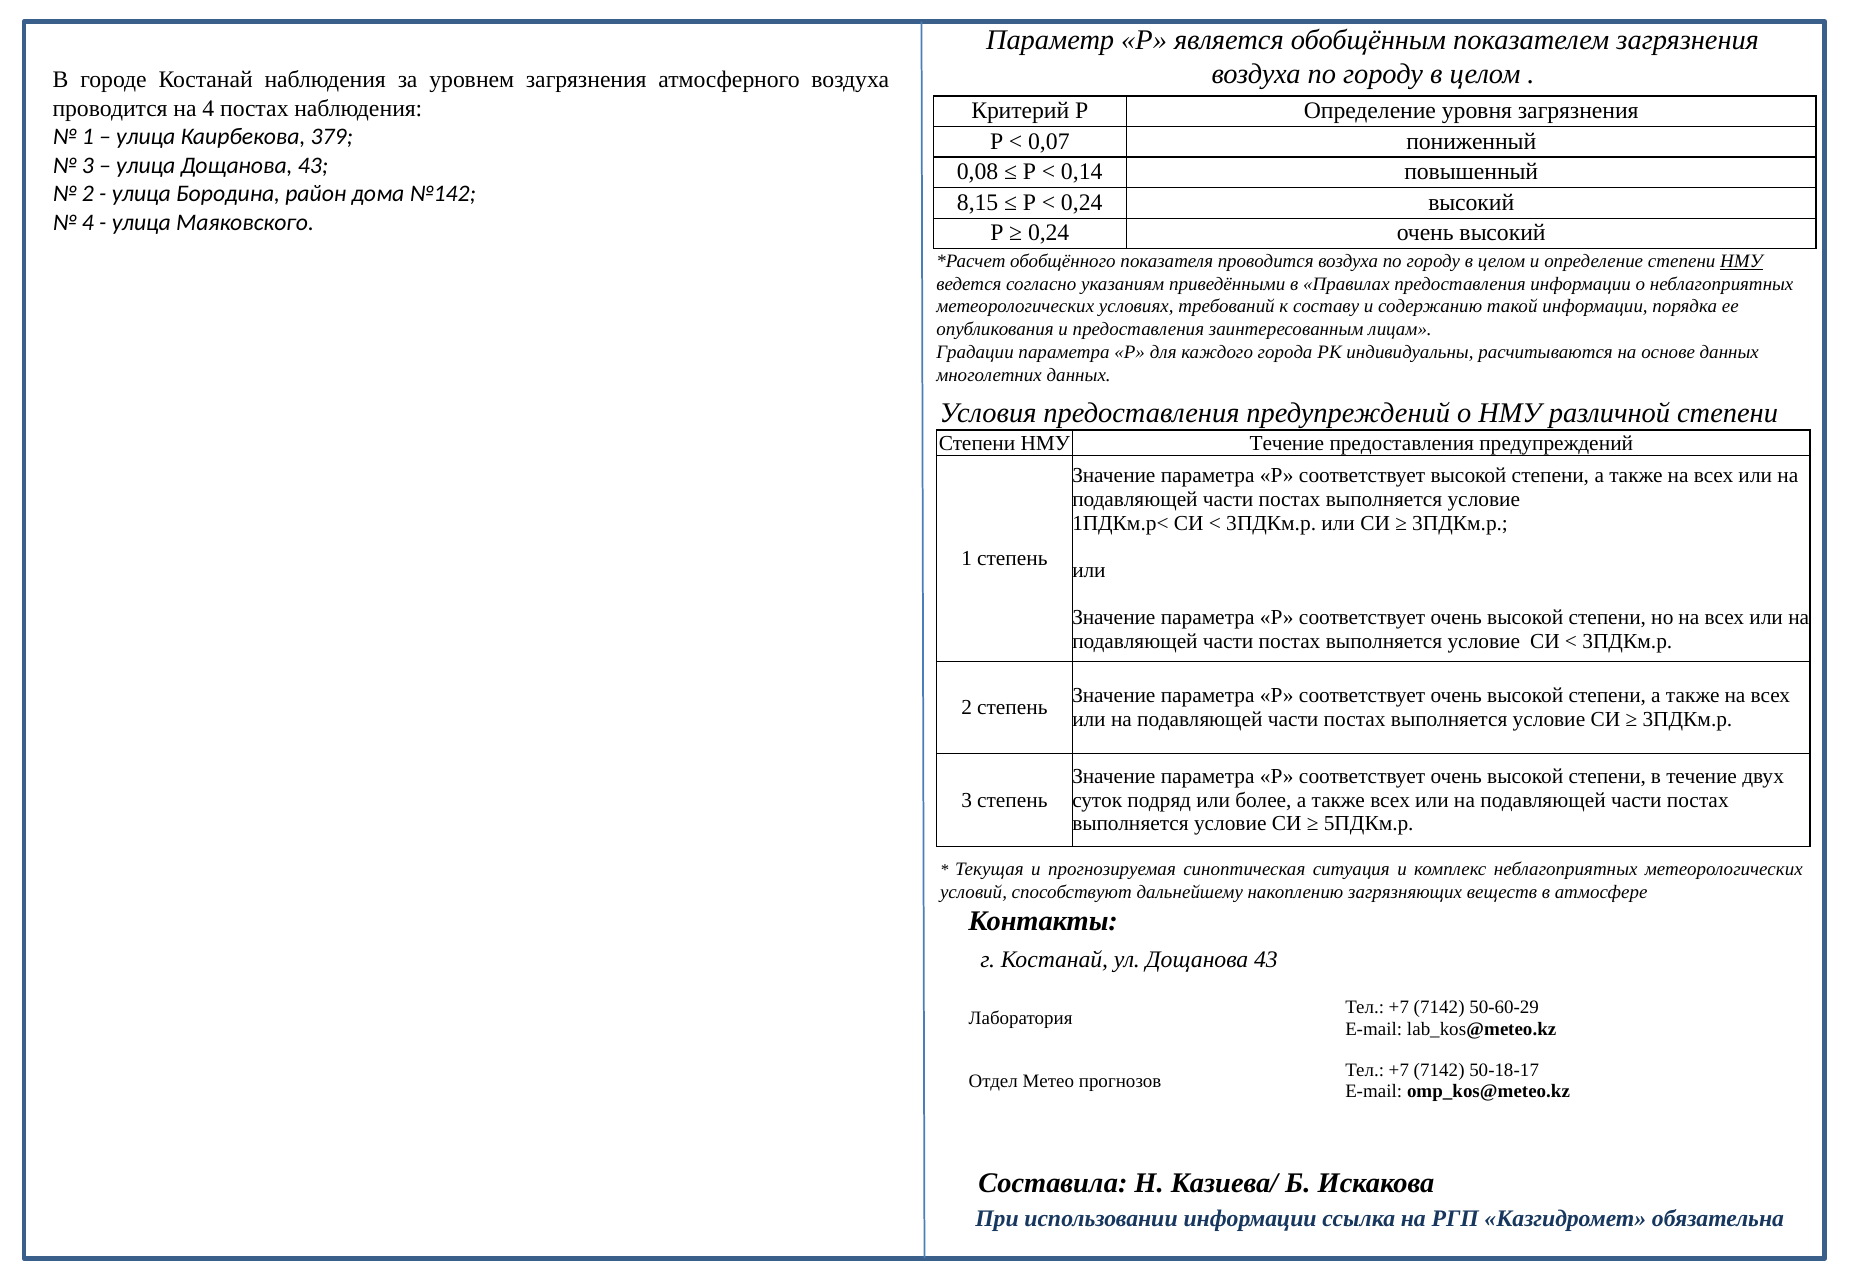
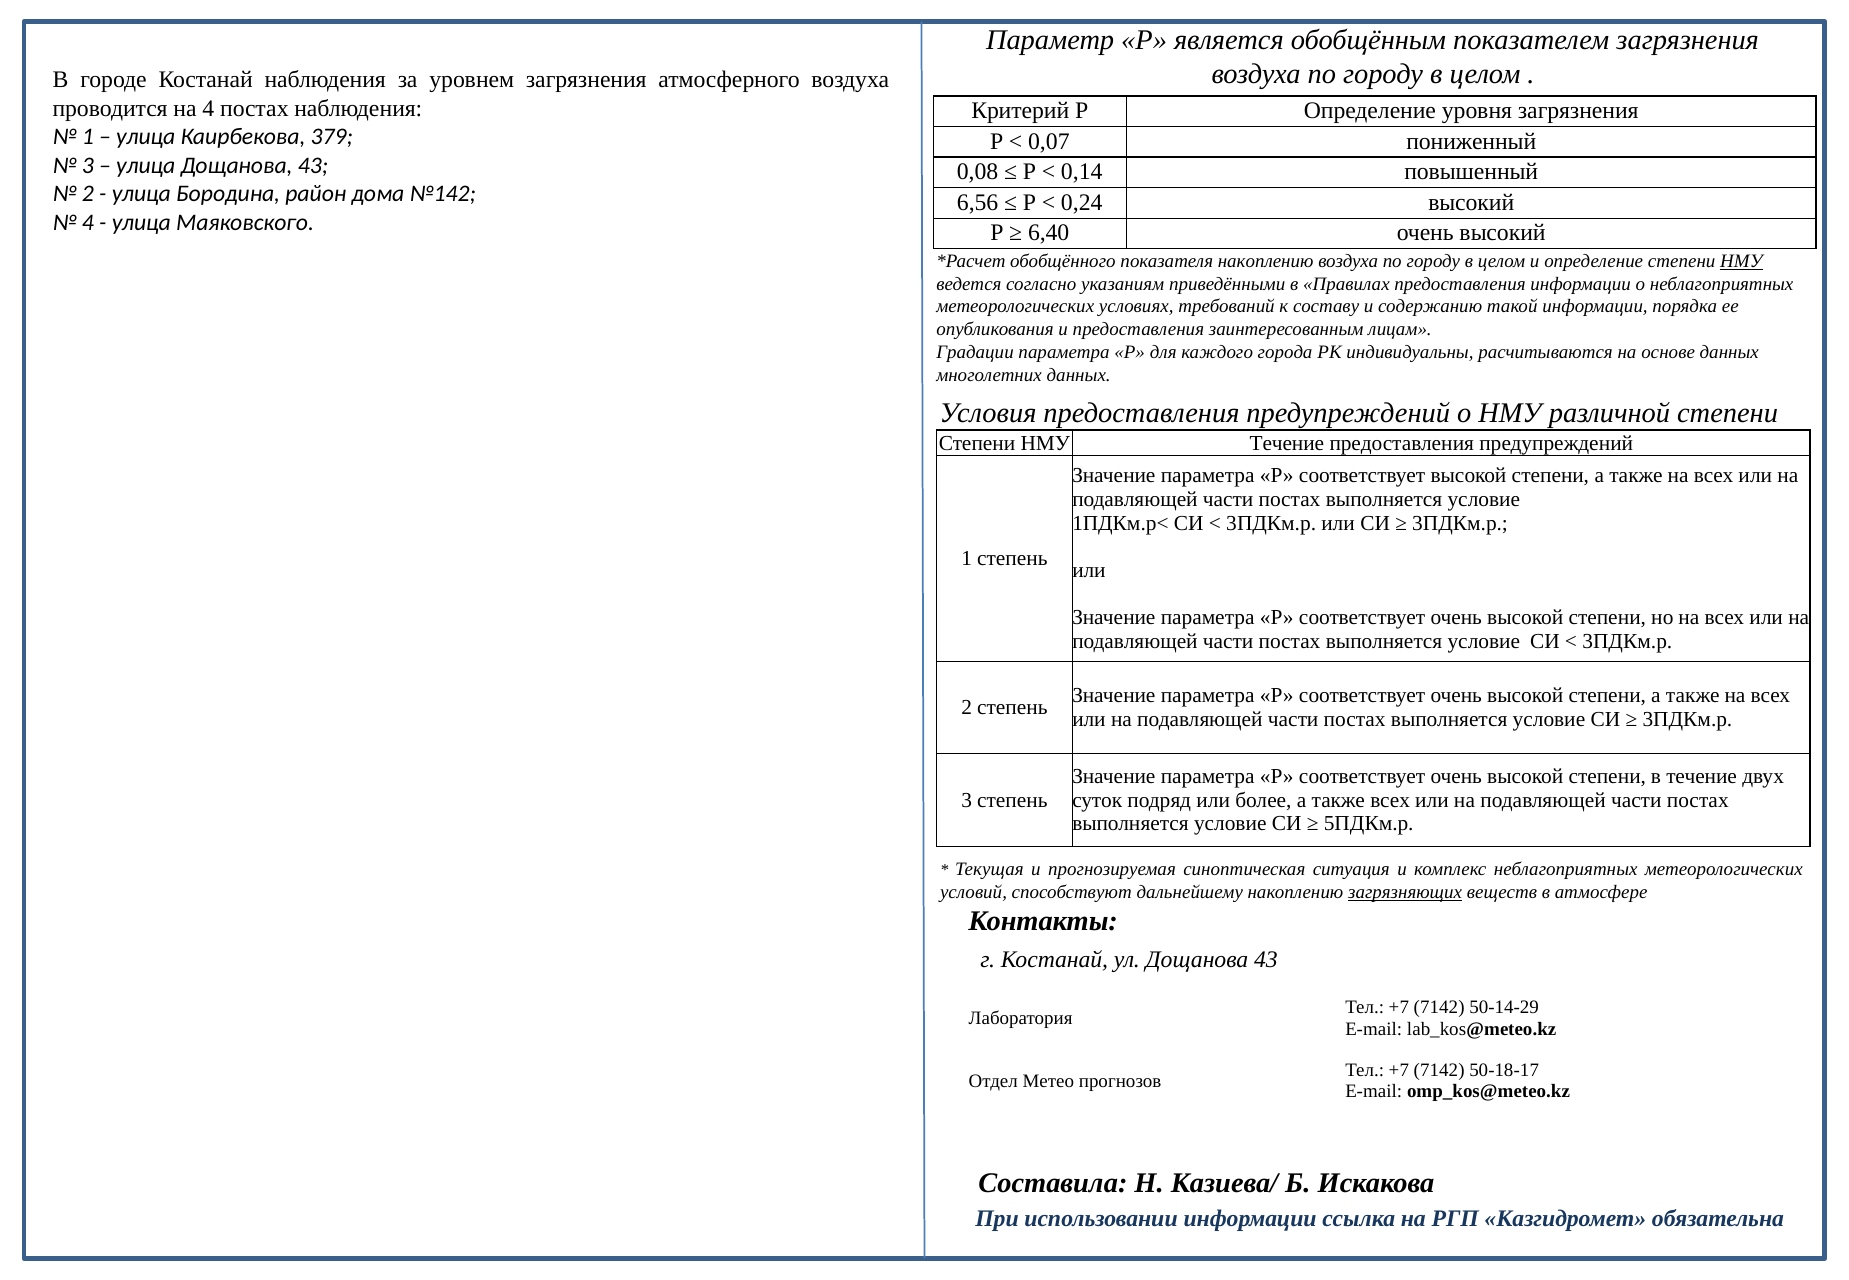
8,15: 8,15 -> 6,56
0,24 at (1049, 233): 0,24 -> 6,40
показателя проводится: проводится -> накоплению
загрязняющих underline: none -> present
50-60-29: 50-60-29 -> 50-14-29
